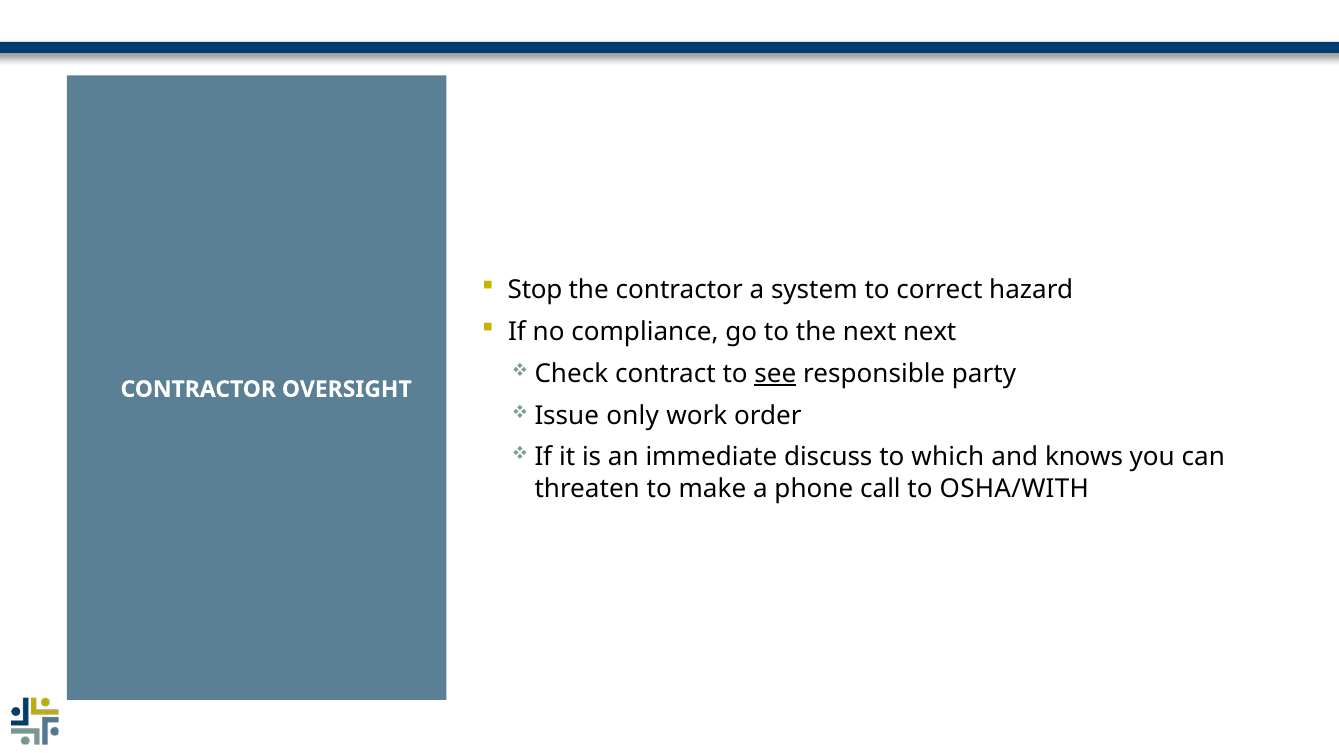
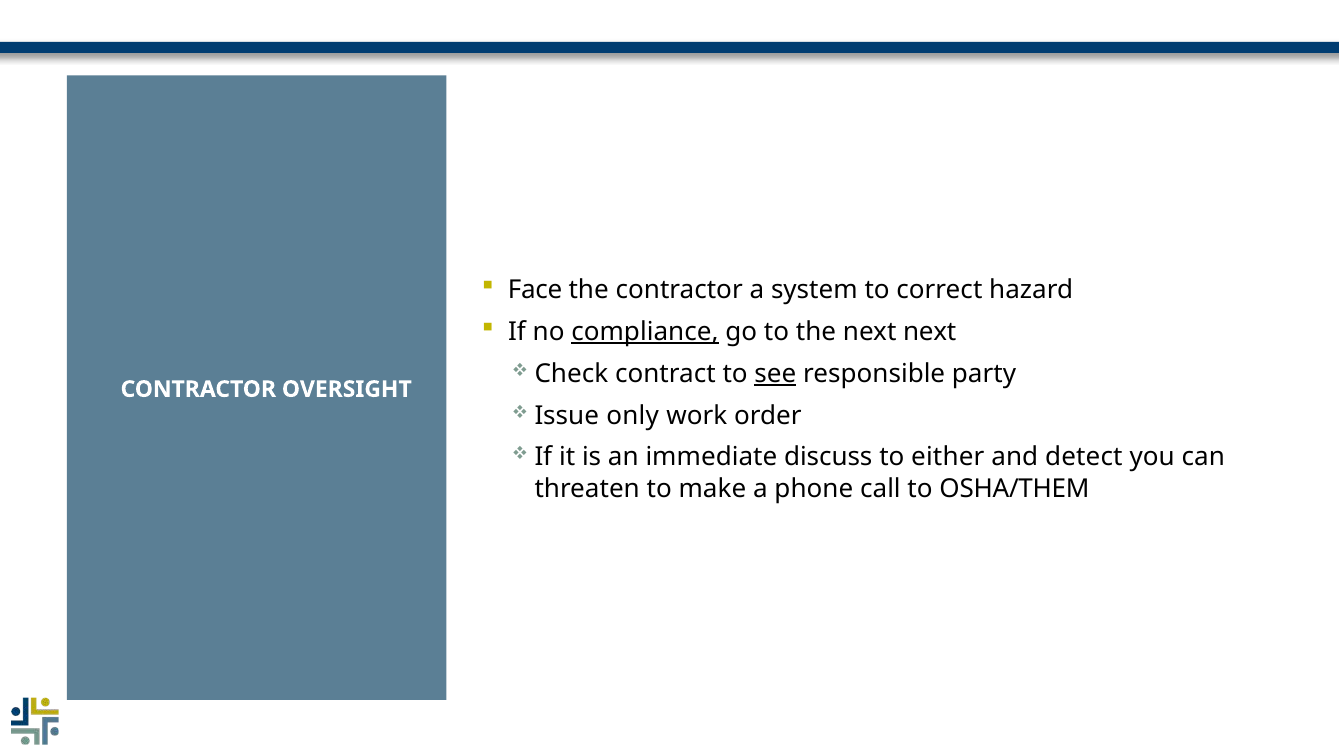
Stop: Stop -> Face
compliance underline: none -> present
which: which -> either
knows: knows -> detect
OSHA/WITH: OSHA/WITH -> OSHA/THEM
